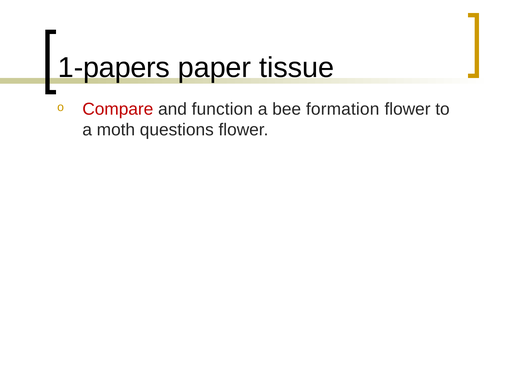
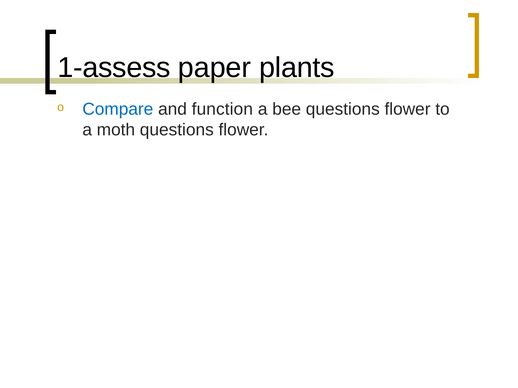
1-papers: 1-papers -> 1-assess
tissue: tissue -> plants
Compare colour: red -> blue
bee formation: formation -> questions
